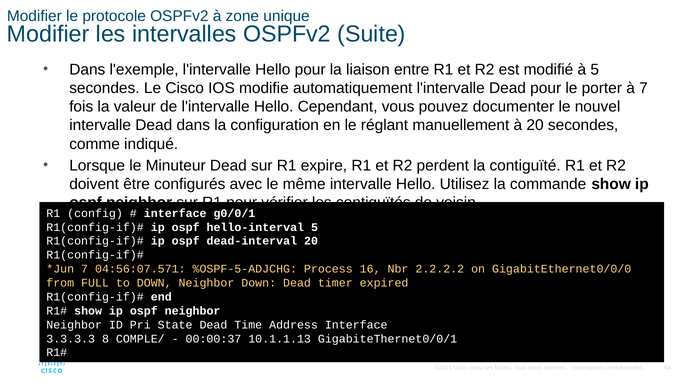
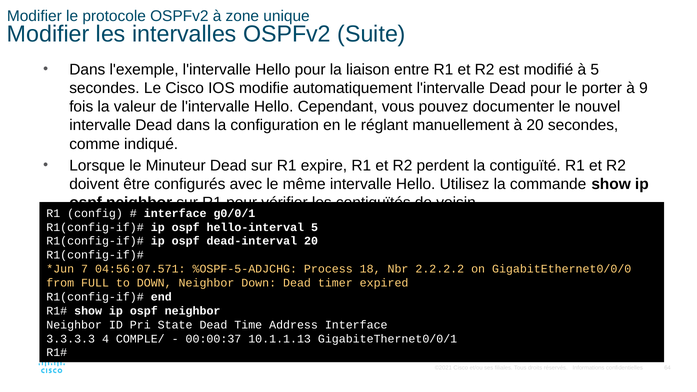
à 7: 7 -> 9
16: 16 -> 18
8: 8 -> 4
